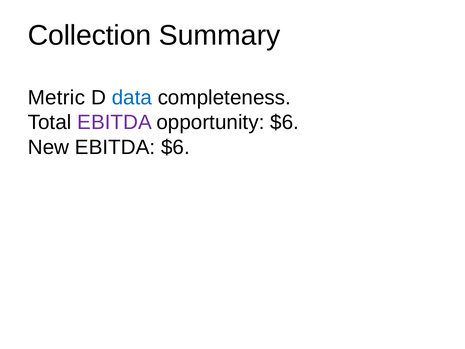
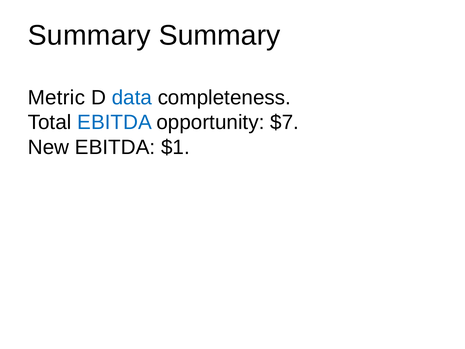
Collection at (89, 35): Collection -> Summary
EBITDA at (115, 122) colour: purple -> blue
opportunity $6: $6 -> $7
EBITDA $6: $6 -> $1
